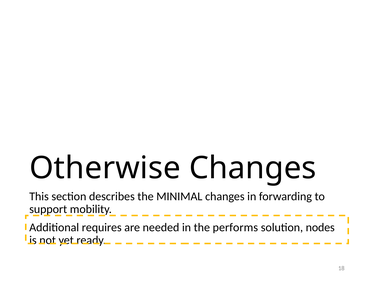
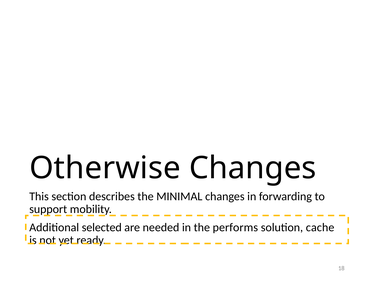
requires: requires -> selected
nodes: nodes -> cache
